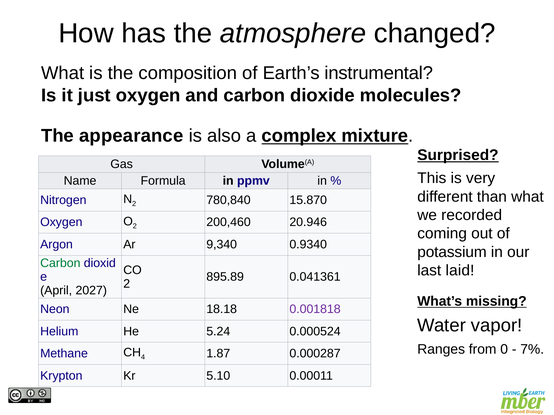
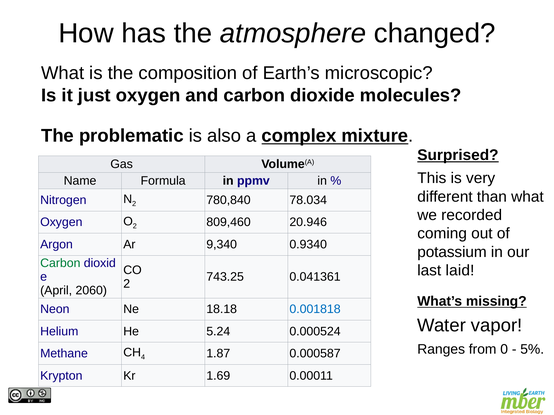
instrumental: instrumental -> microscopic
appearance: appearance -> problematic
15.870: 15.870 -> 78.034
200,460: 200,460 -> 809,460
895.89: 895.89 -> 743.25
2027: 2027 -> 2060
0.001818 colour: purple -> blue
7%: 7% -> 5%
0.000287: 0.000287 -> 0.000587
5.10: 5.10 -> 1.69
